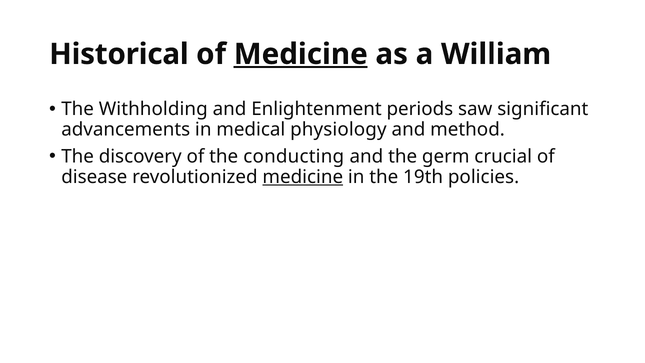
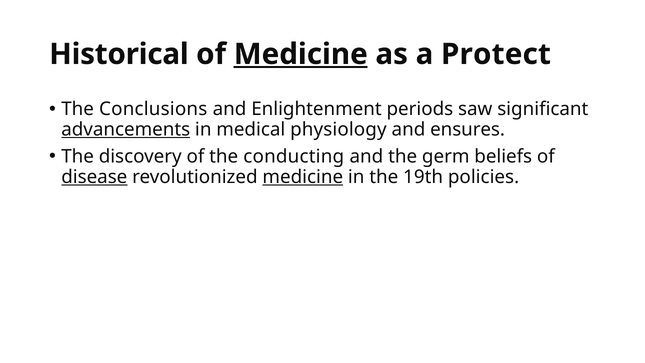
William: William -> Protect
Withholding: Withholding -> Conclusions
advancements underline: none -> present
method: method -> ensures
crucial: crucial -> beliefs
disease underline: none -> present
